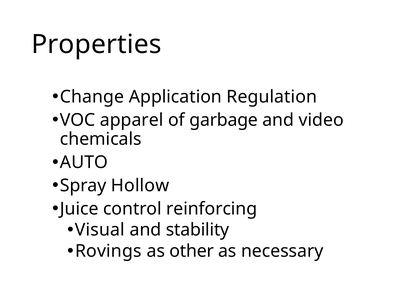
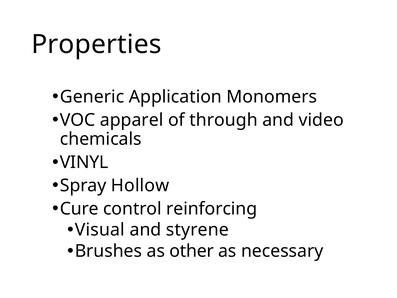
Change: Change -> Generic
Regulation: Regulation -> Monomers
garbage: garbage -> through
AUTO: AUTO -> VINYL
Juice: Juice -> Cure
stability: stability -> styrene
Rovings: Rovings -> Brushes
